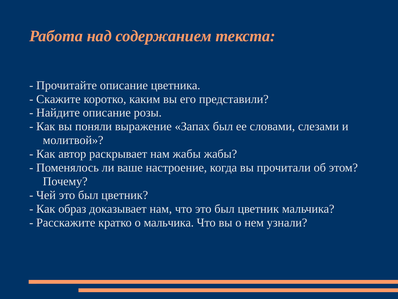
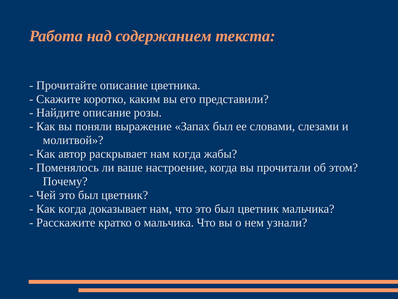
нам жабы: жабы -> когда
Как образ: образ -> когда
